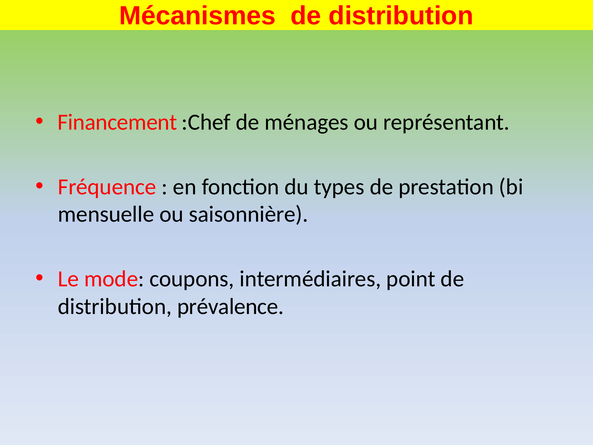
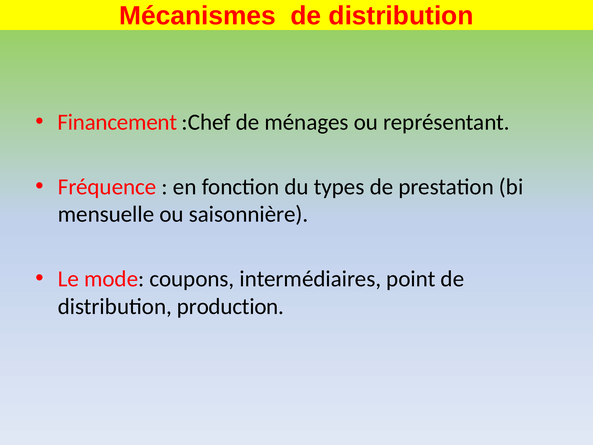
prévalence: prévalence -> production
